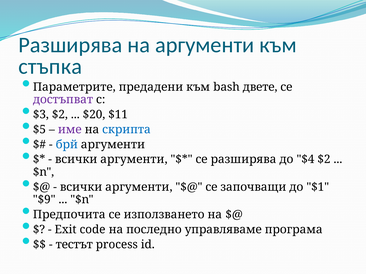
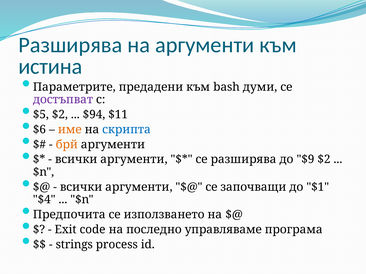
стъпка: стъпка -> истина
двете: двете -> думи
$3: $3 -> $5
$20: $20 -> $94
$5: $5 -> $6
име colour: purple -> orange
брй colour: blue -> orange
$4: $4 -> $9
$9: $9 -> $4
тестът: тестът -> strings
